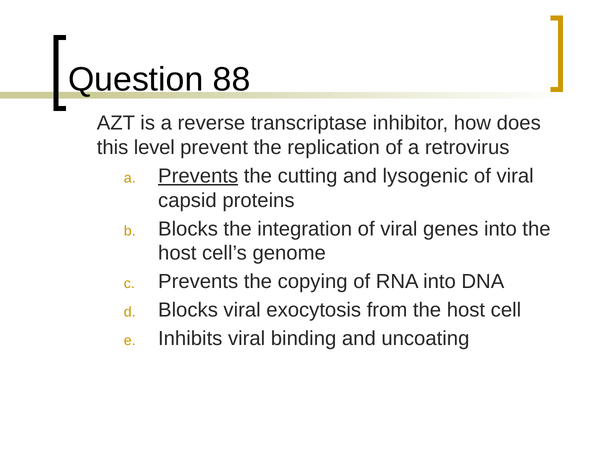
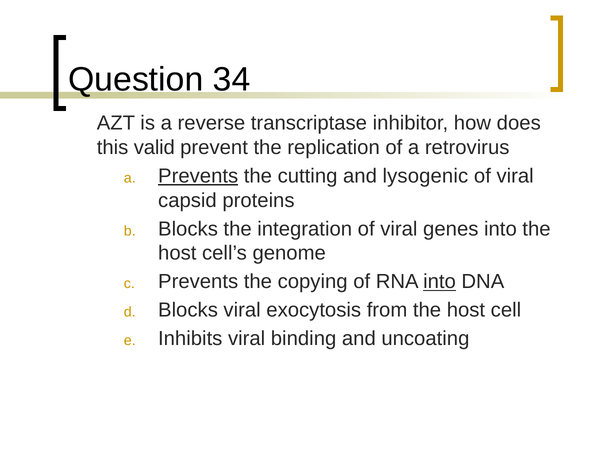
88: 88 -> 34
level: level -> valid
into at (439, 282) underline: none -> present
